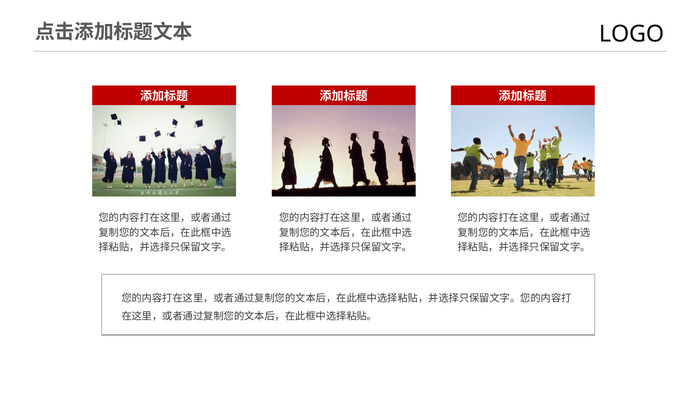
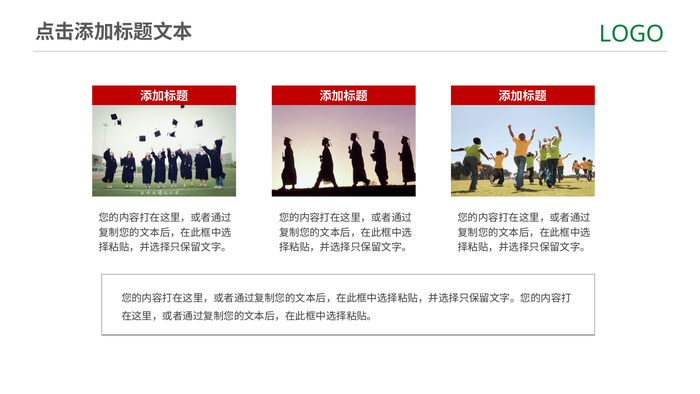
LOGO colour: black -> green
